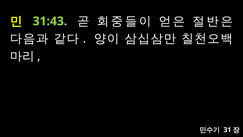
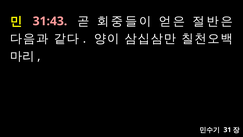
31:43 colour: light green -> pink
